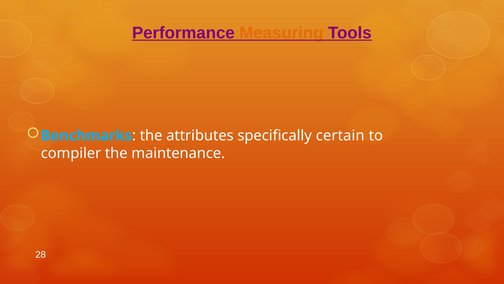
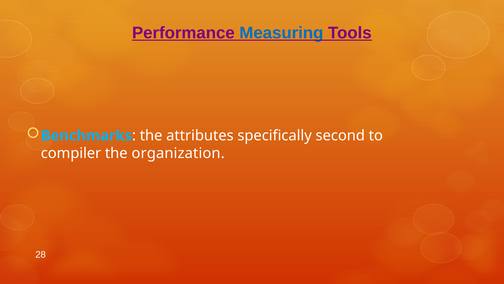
Measuring colour: orange -> blue
certain: certain -> second
maintenance: maintenance -> organization
